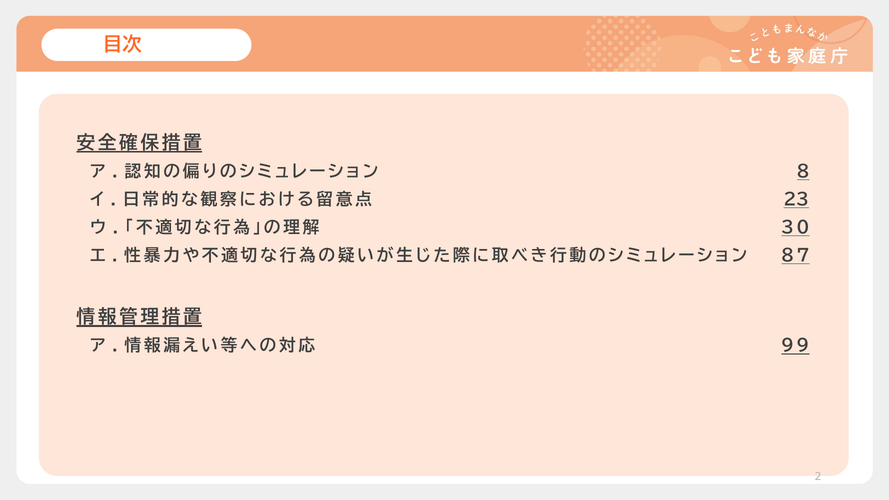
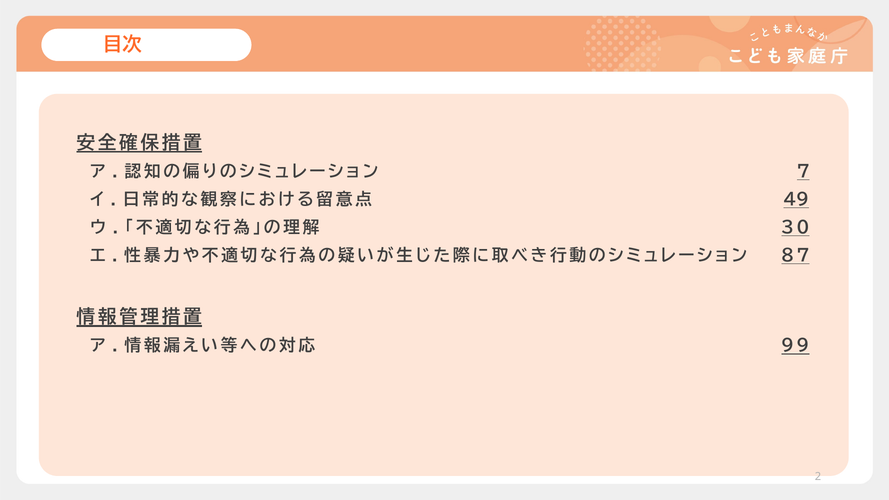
8: 8 -> 7
23: 23 -> 49
